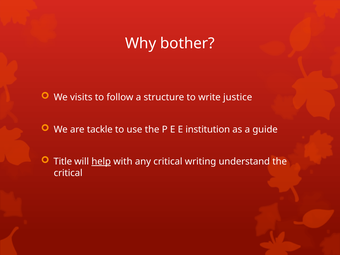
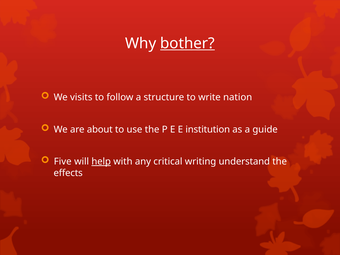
bother underline: none -> present
justice: justice -> nation
tackle: tackle -> about
Title: Title -> Five
critical at (68, 173): critical -> effects
